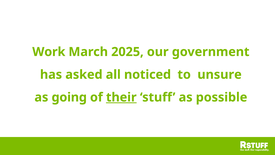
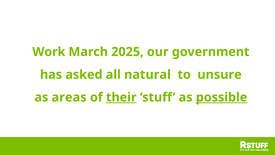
noticed: noticed -> natural
going: going -> areas
possible underline: none -> present
